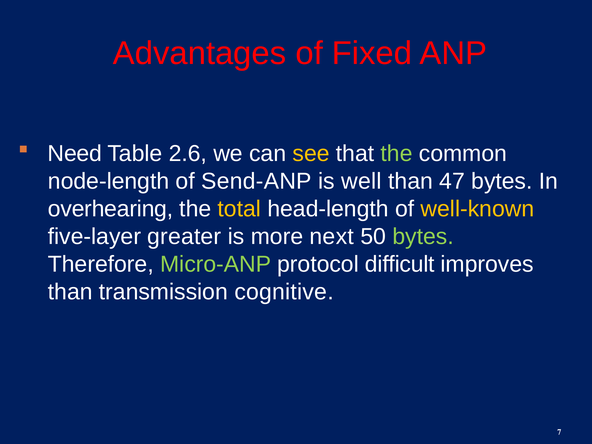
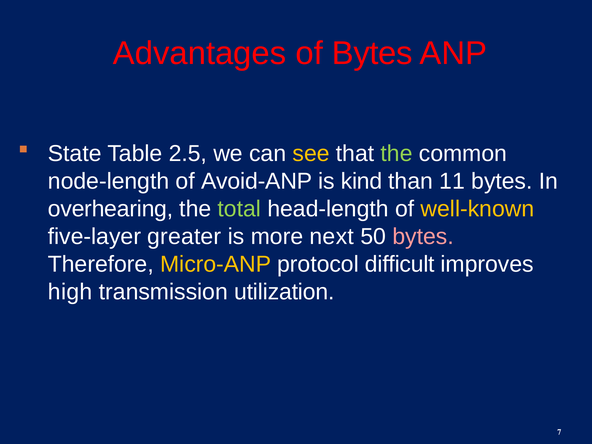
of Fixed: Fixed -> Bytes
Need: Need -> State
2.6: 2.6 -> 2.5
Send-ANP: Send-ANP -> Avoid-ANP
well: well -> kind
47: 47 -> 11
total colour: yellow -> light green
bytes at (423, 237) colour: light green -> pink
Micro-ANP colour: light green -> yellow
than at (70, 292): than -> high
cognitive: cognitive -> utilization
